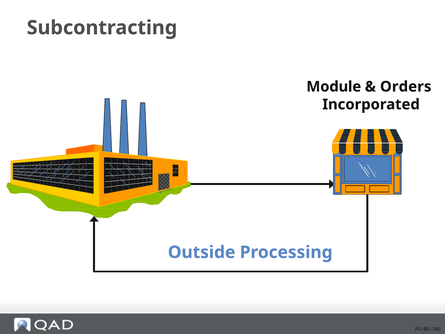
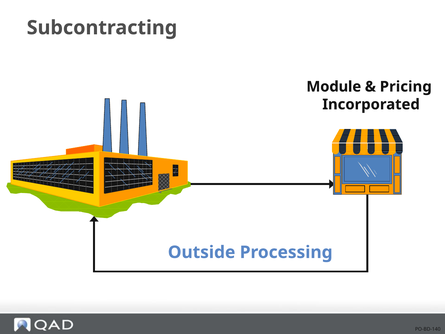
Orders: Orders -> Pricing
